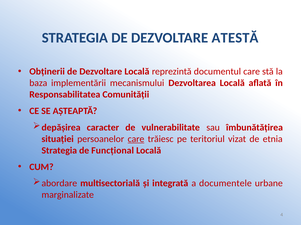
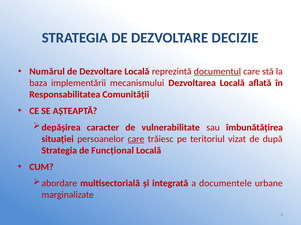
ATESTĂ: ATESTĂ -> DECIZIE
Obținerii: Obținerii -> Numărul
documentul underline: none -> present
etnia: etnia -> după
